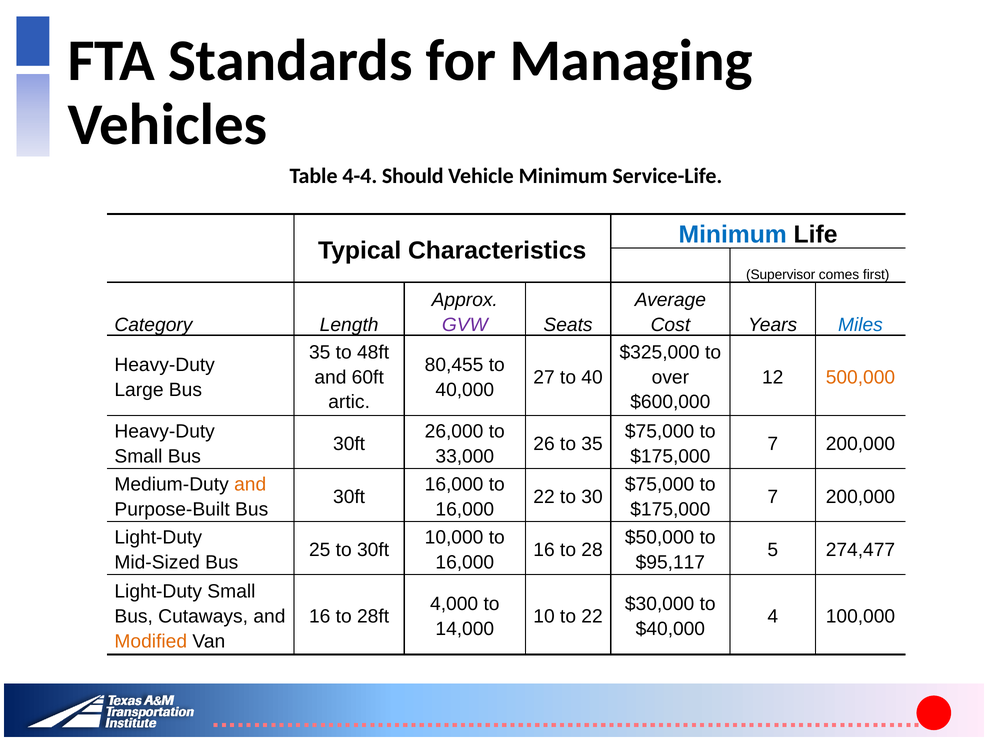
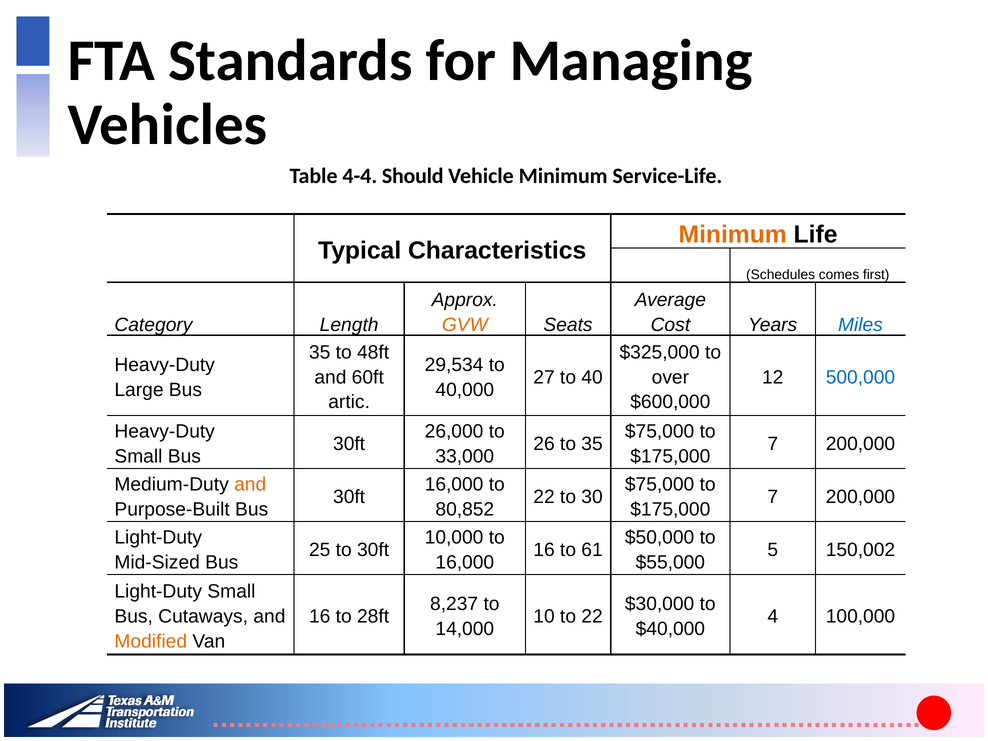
Minimum at (733, 235) colour: blue -> orange
Supervisor: Supervisor -> Schedules
GVW colour: purple -> orange
80,455: 80,455 -> 29,534
500,000 colour: orange -> blue
16,000 at (465, 509): 16,000 -> 80,852
28: 28 -> 61
274,477: 274,477 -> 150,002
$95,117: $95,117 -> $55,000
4,000: 4,000 -> 8,237
